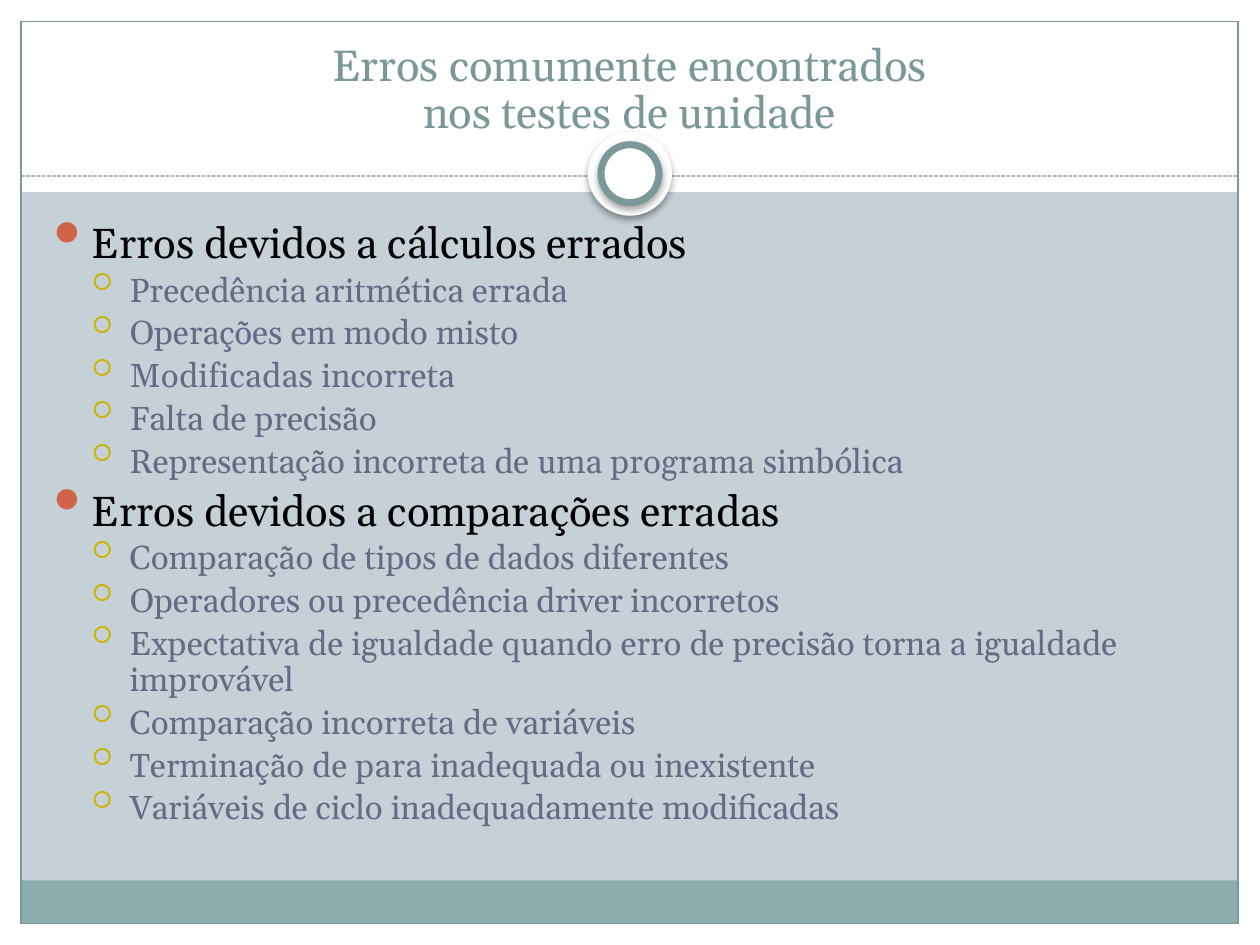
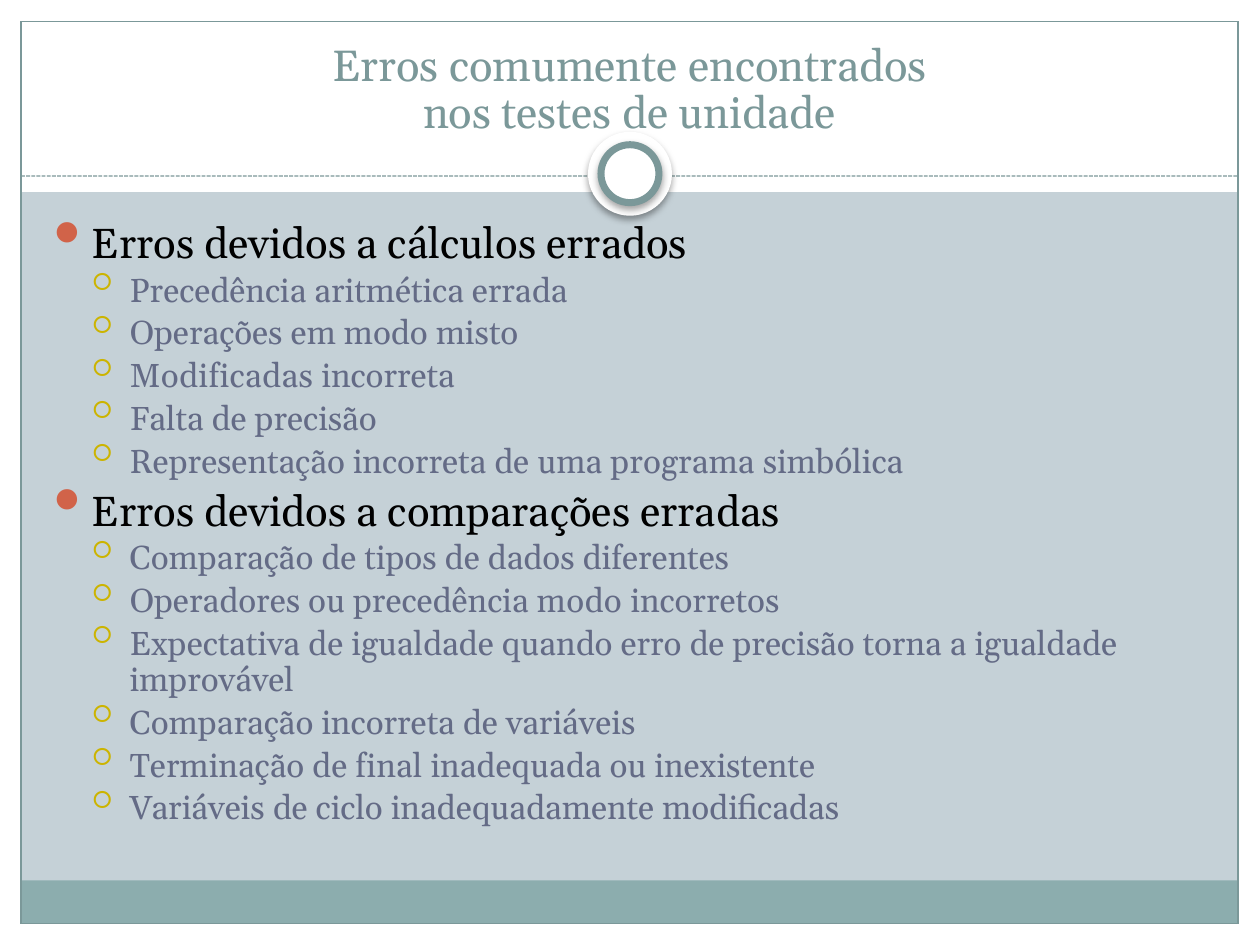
precedência driver: driver -> modo
para: para -> final
